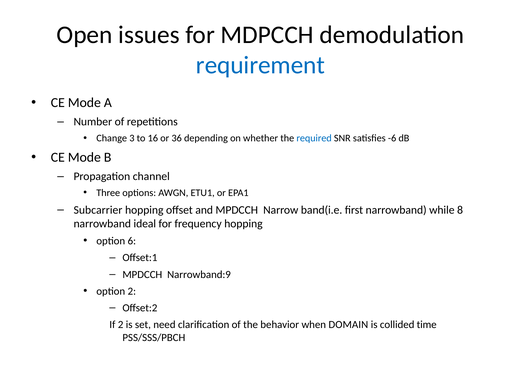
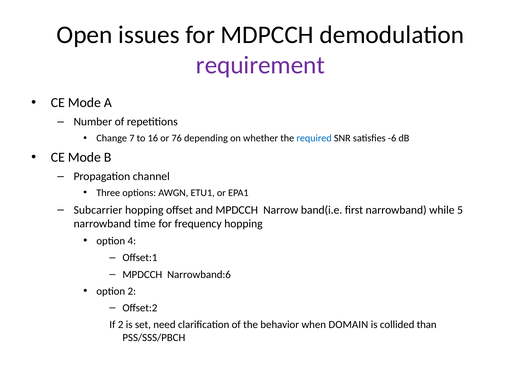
requirement colour: blue -> purple
3: 3 -> 7
36: 36 -> 76
8: 8 -> 5
ideal: ideal -> time
6: 6 -> 4
Narrowband:9: Narrowband:9 -> Narrowband:6
time: time -> than
